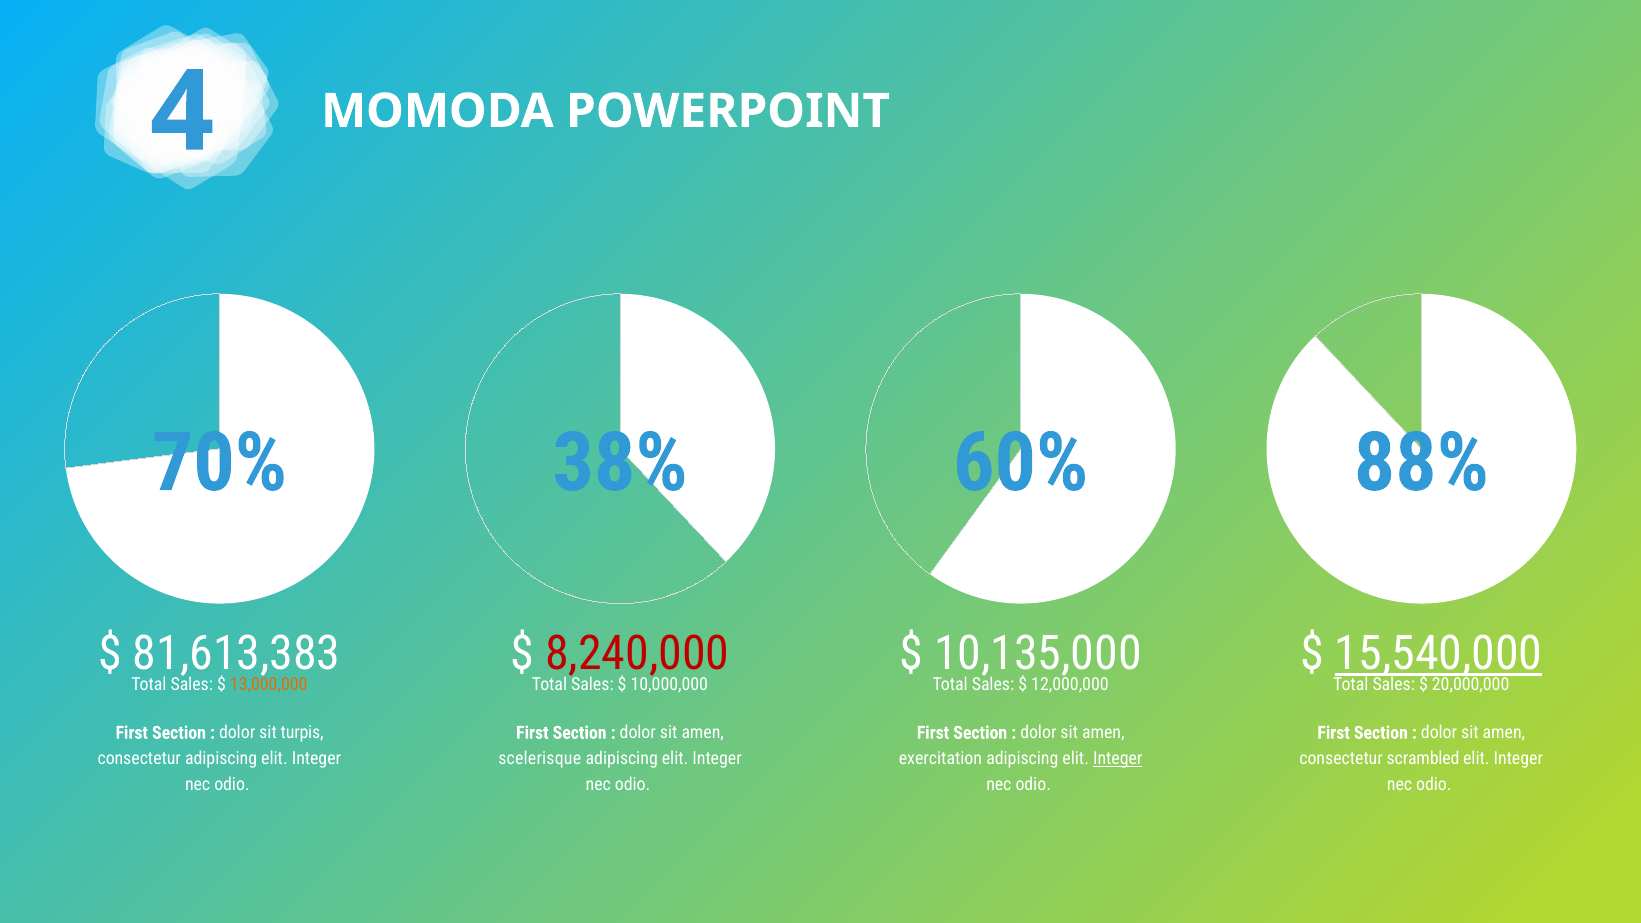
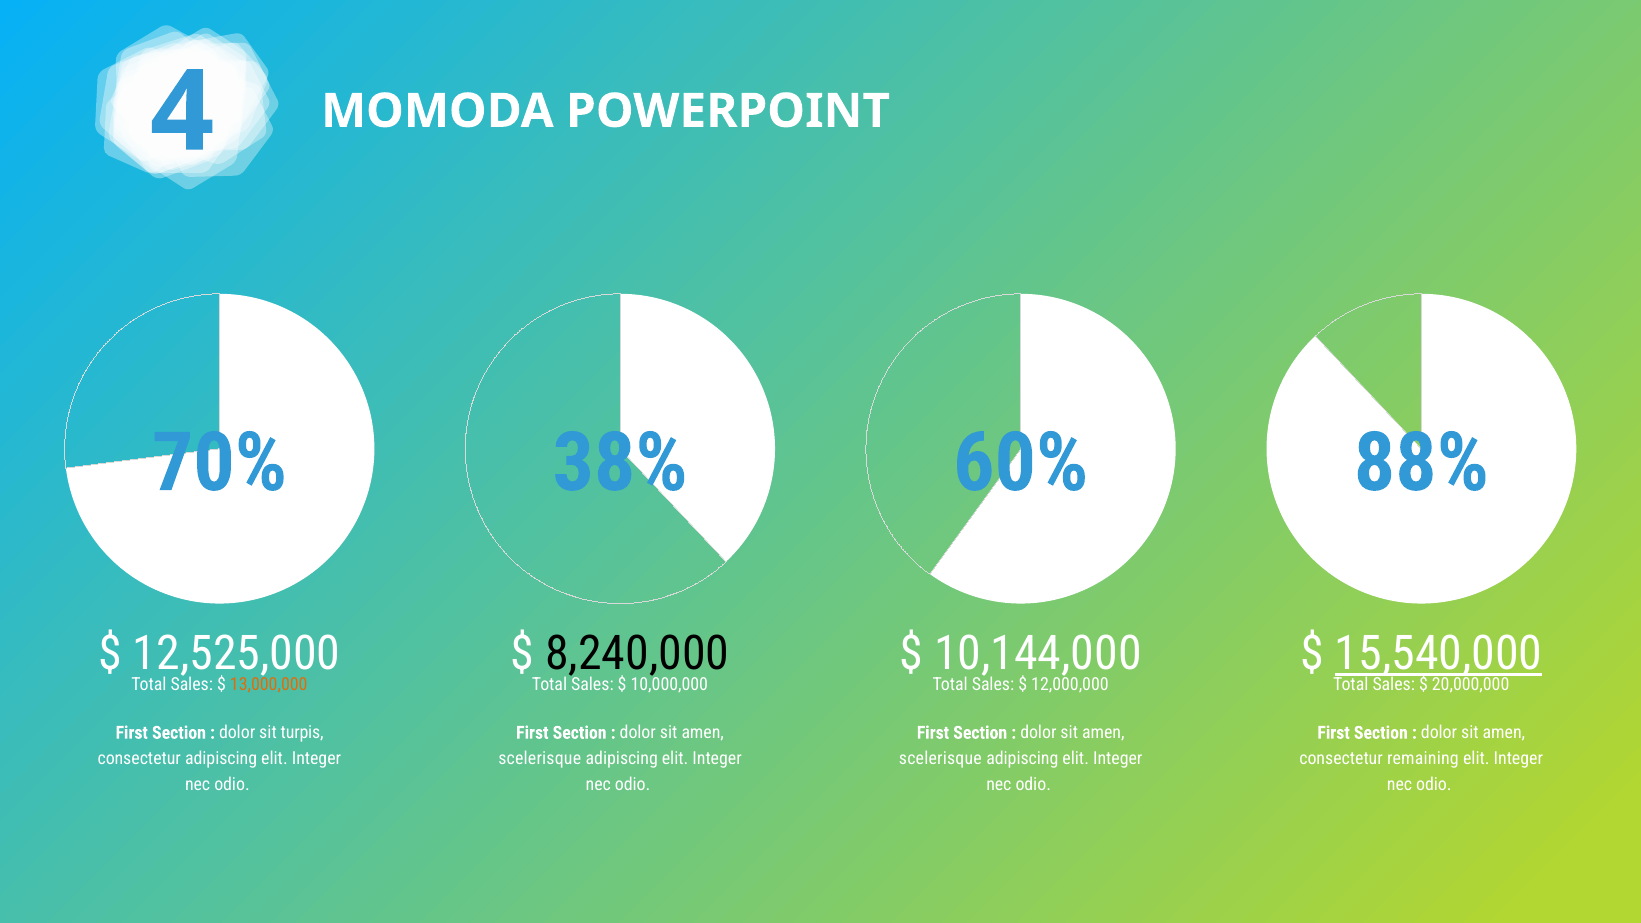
81,613,383: 81,613,383 -> 12,525,000
8,240,000 colour: red -> black
10,135,000: 10,135,000 -> 10,144,000
exercitation at (940, 759): exercitation -> scelerisque
Integer at (1118, 759) underline: present -> none
scrambled: scrambled -> remaining
